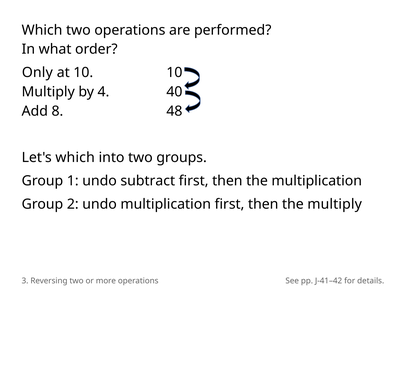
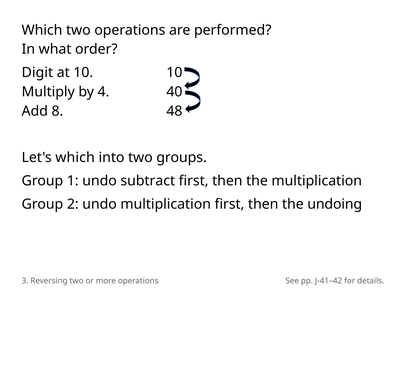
Only: Only -> Digit
the multiply: multiply -> undoing
